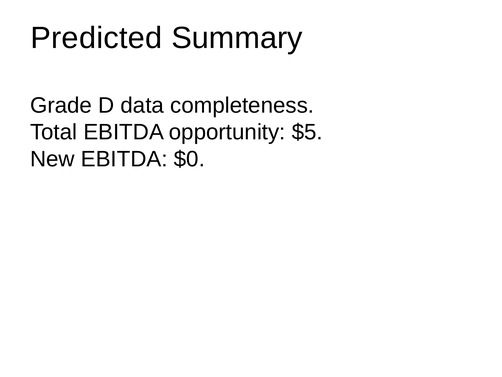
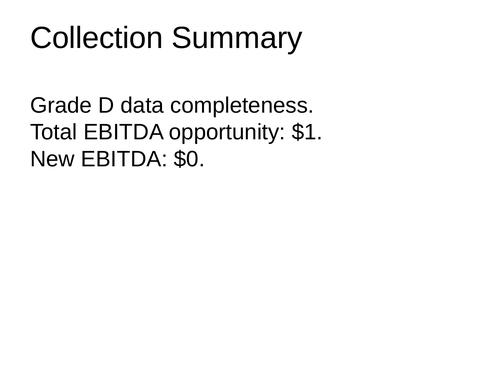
Predicted: Predicted -> Collection
$5: $5 -> $1
